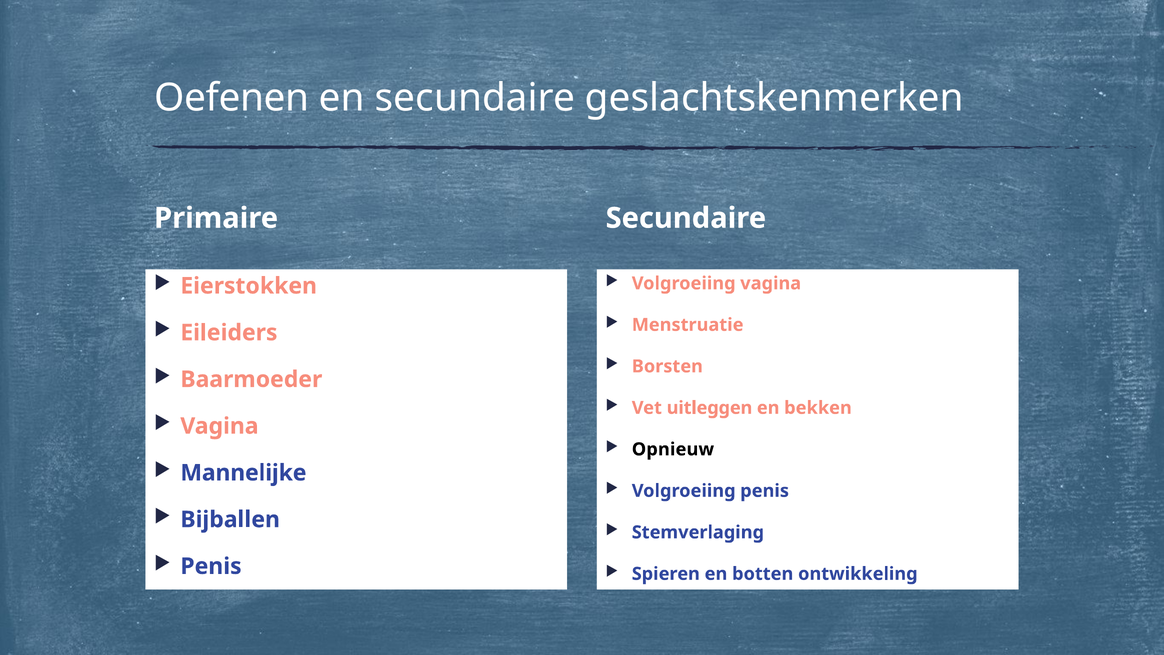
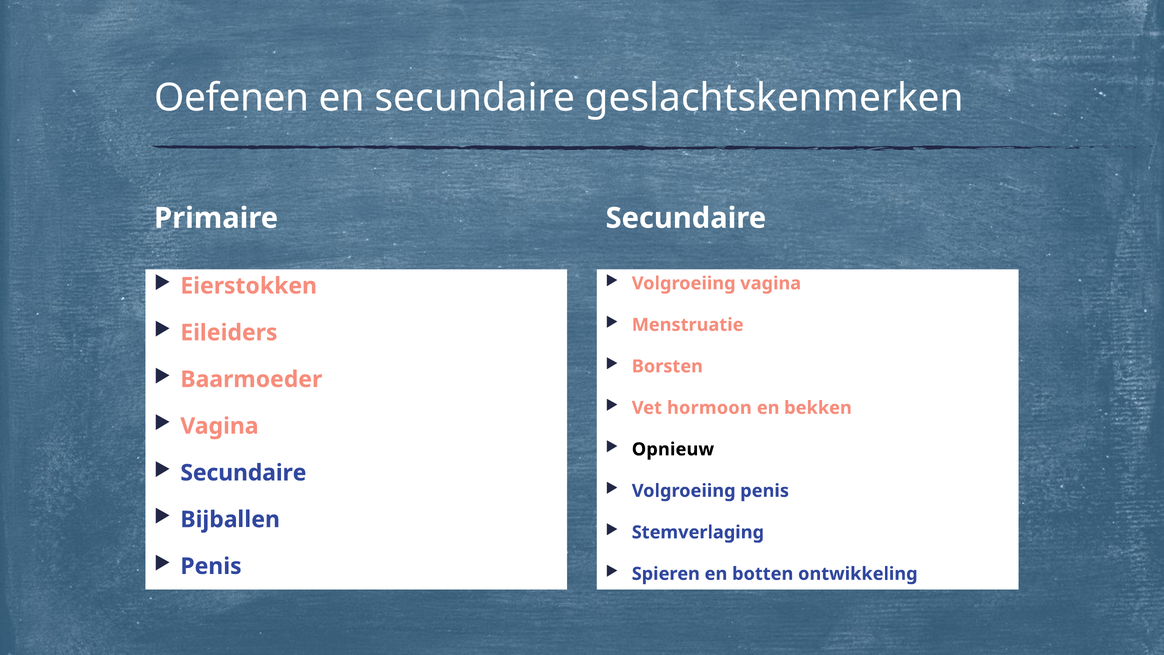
uitleggen: uitleggen -> hormoon
Mannelijke at (243, 473): Mannelijke -> Secundaire
